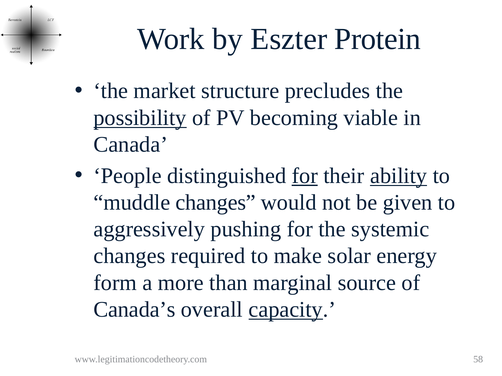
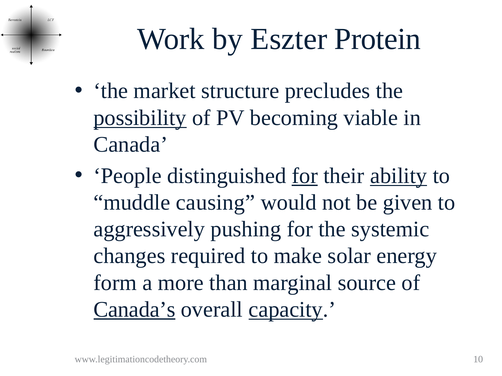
muddle changes: changes -> causing
Canada’s underline: none -> present
58: 58 -> 10
